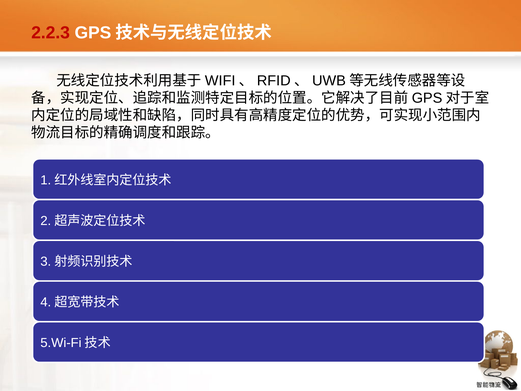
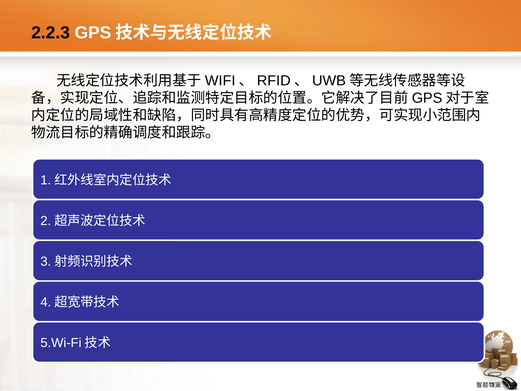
2.2.3 colour: red -> black
